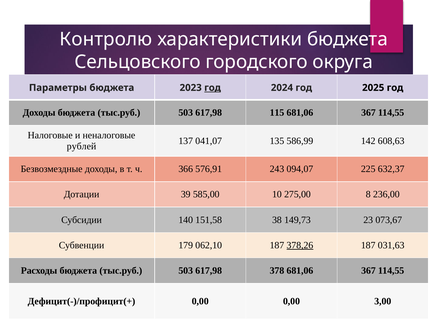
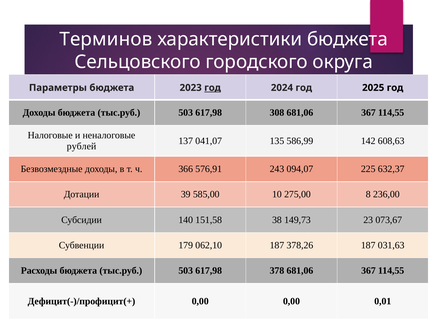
Контролю: Контролю -> Терминов
115: 115 -> 308
378,26 underline: present -> none
3,00: 3,00 -> 0,01
